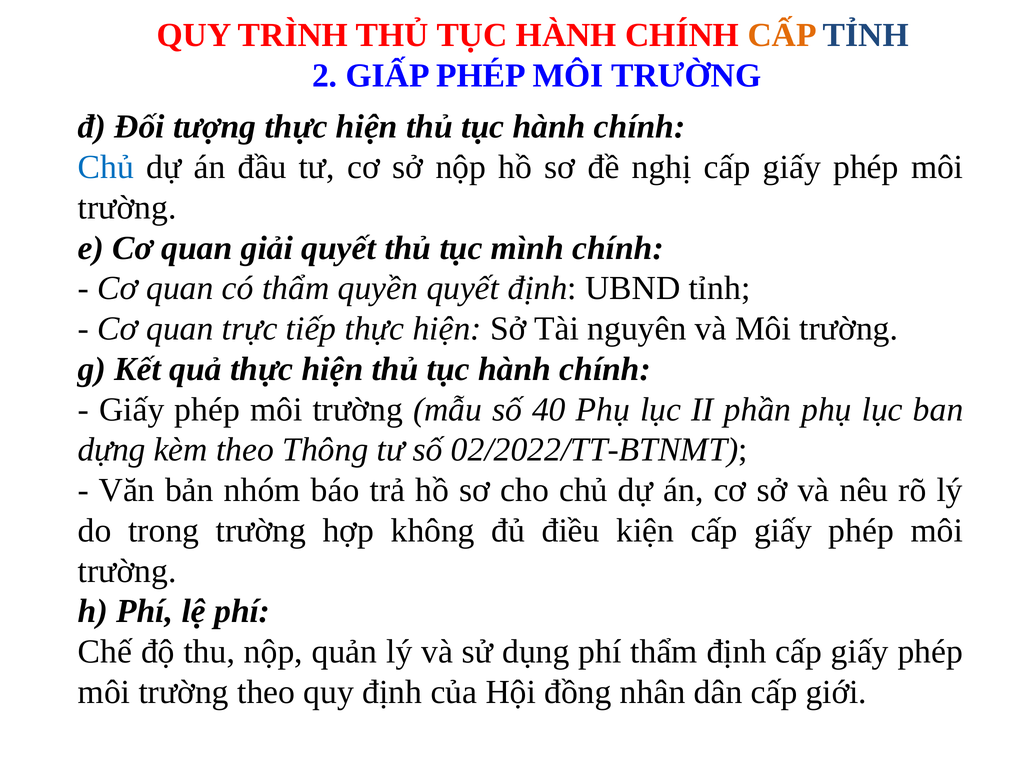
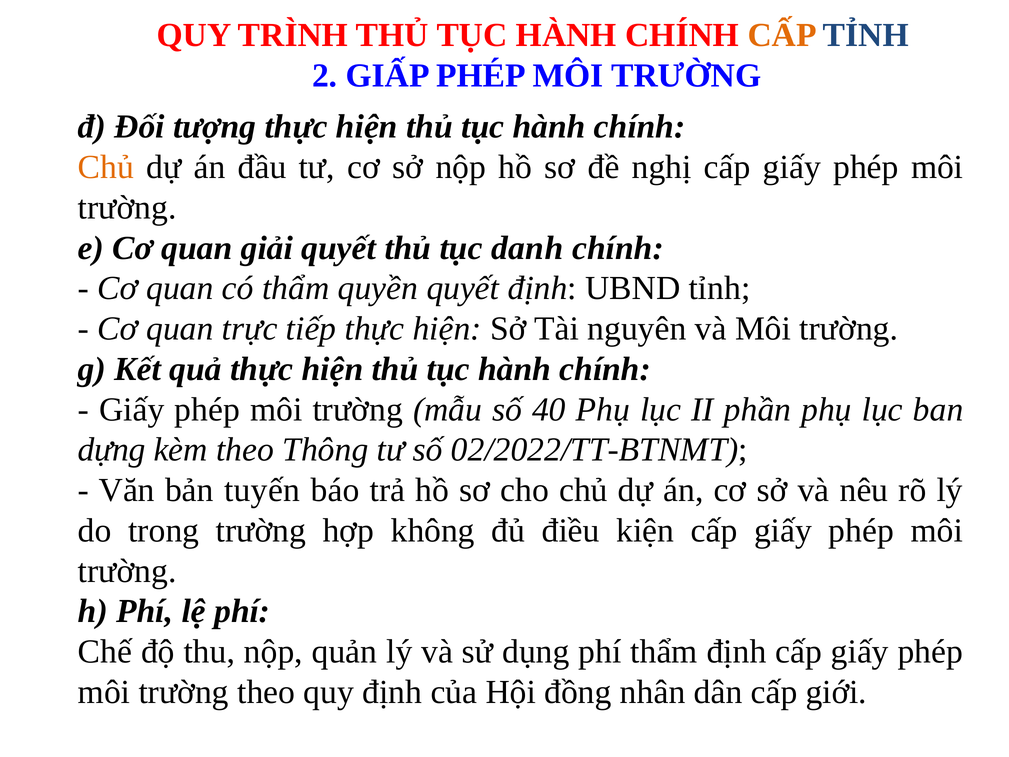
Chủ at (106, 167) colour: blue -> orange
mình: mình -> danh
nhóm: nhóm -> tuyến
